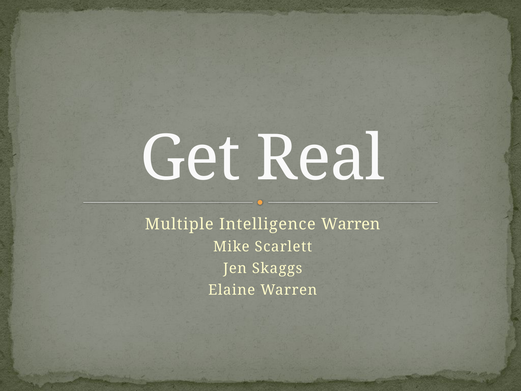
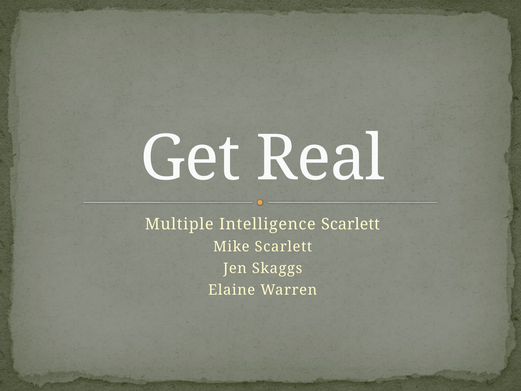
Intelligence Warren: Warren -> Scarlett
